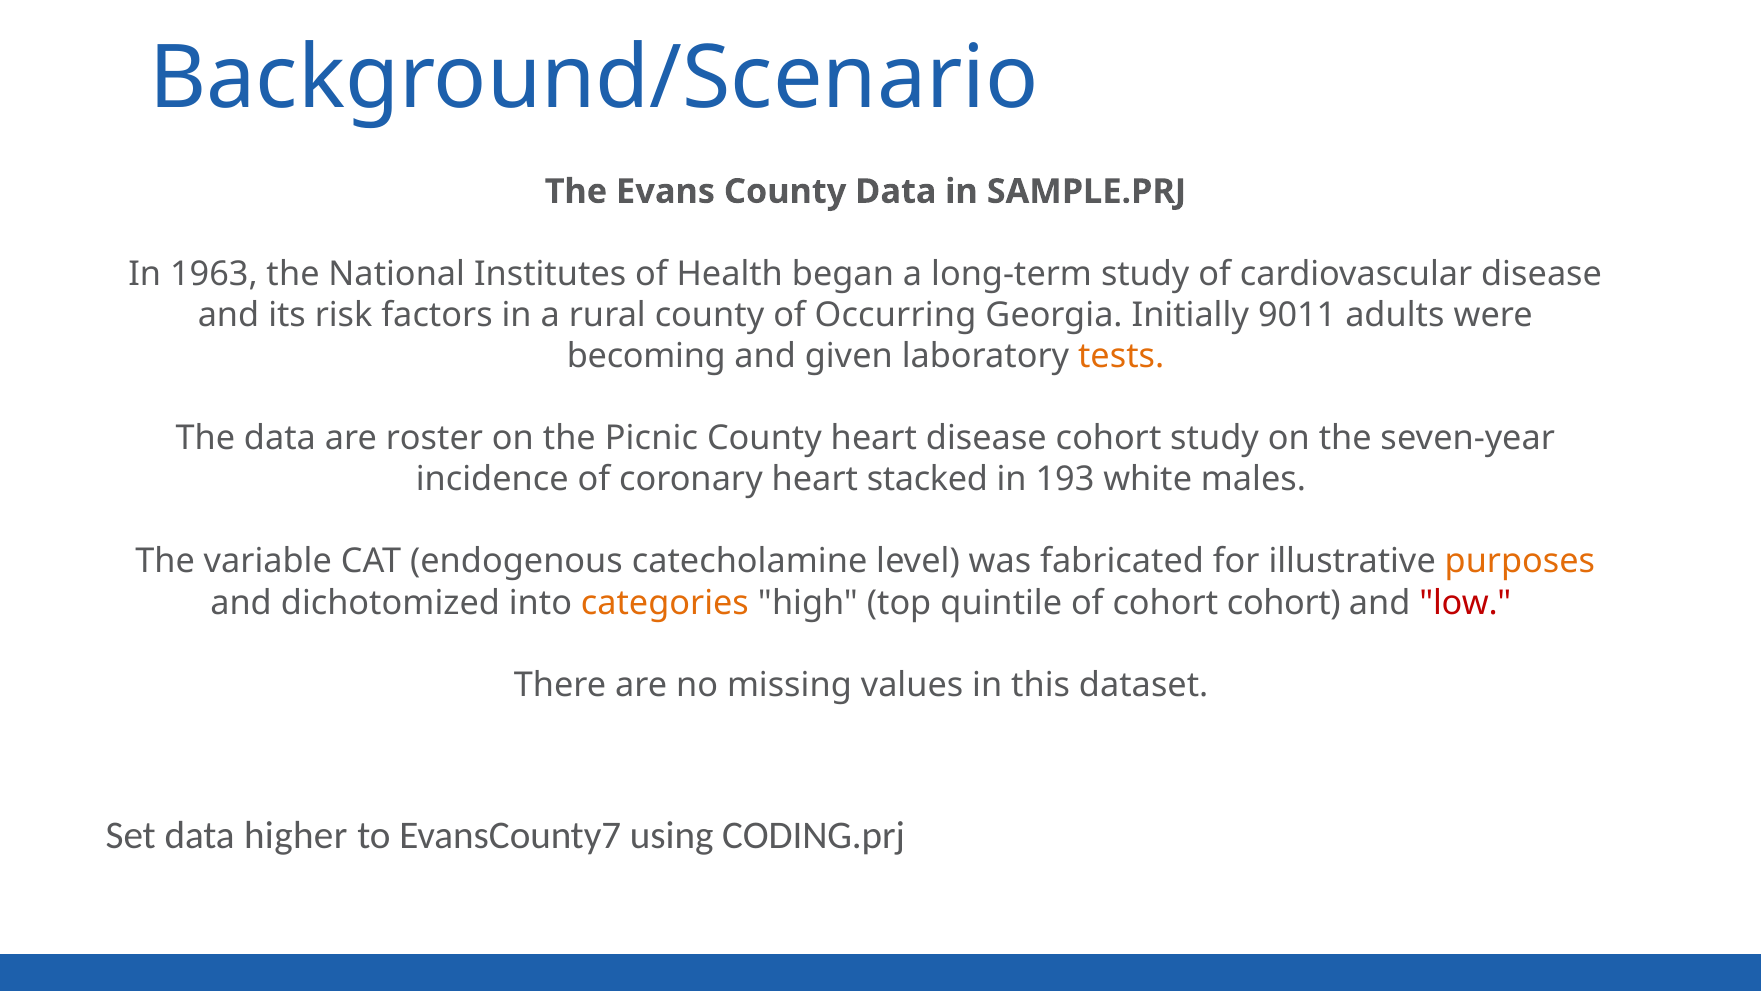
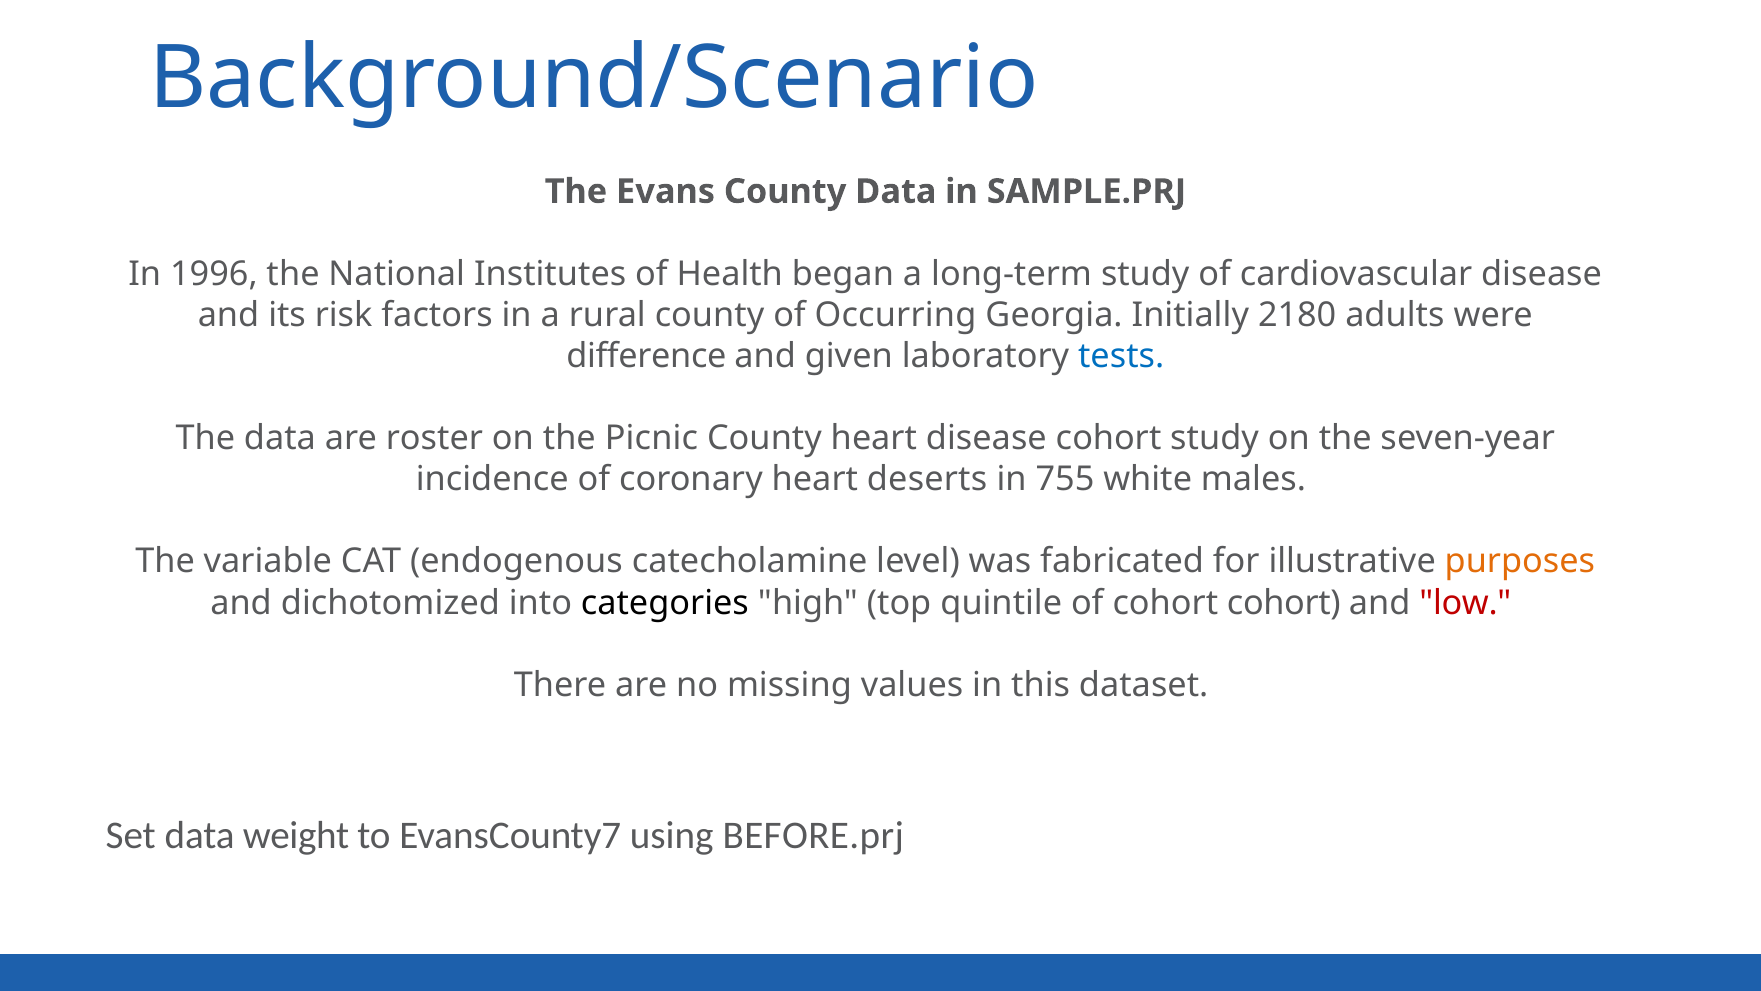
1963: 1963 -> 1996
9011: 9011 -> 2180
becoming: becoming -> difference
tests colour: orange -> blue
stacked: stacked -> deserts
193: 193 -> 755
categories colour: orange -> black
higher: higher -> weight
CODING.prj: CODING.prj -> BEFORE.prj
